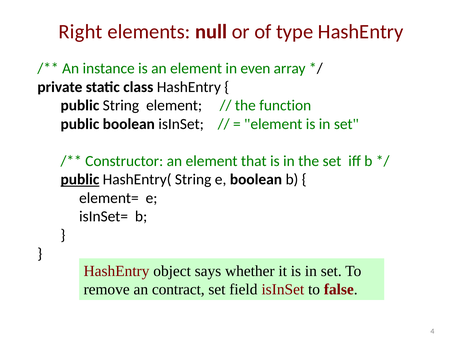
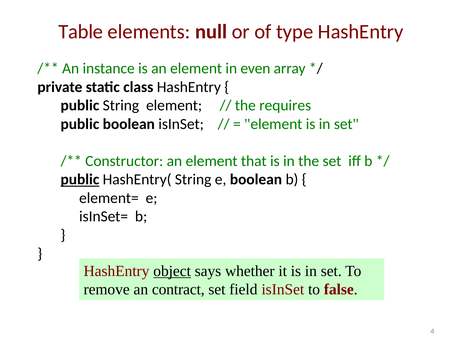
Right: Right -> Table
function: function -> requires
object underline: none -> present
